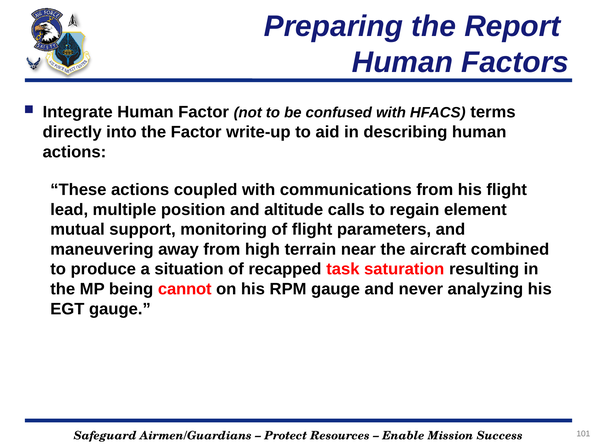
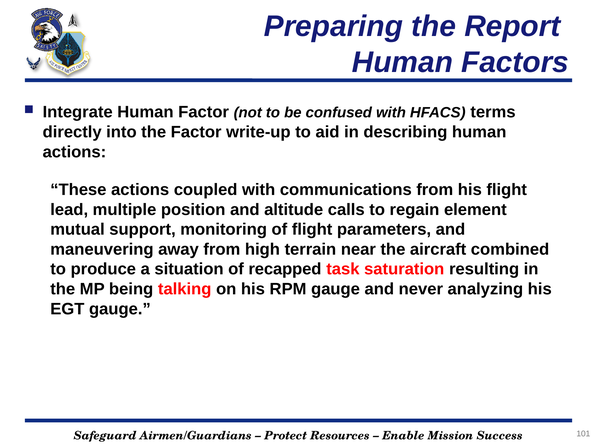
cannot: cannot -> talking
